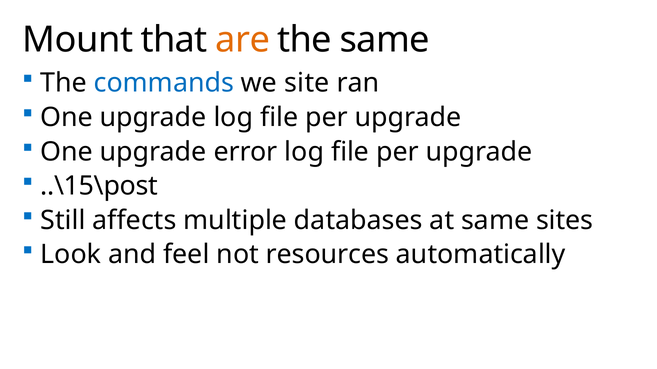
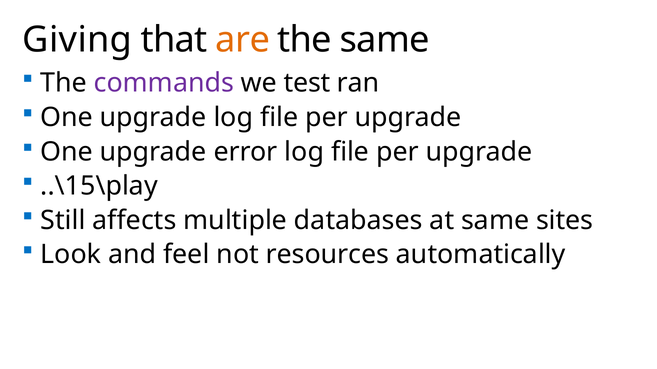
Mount: Mount -> Giving
commands colour: blue -> purple
site: site -> test
..\15\post: ..\15\post -> ..\15\play
